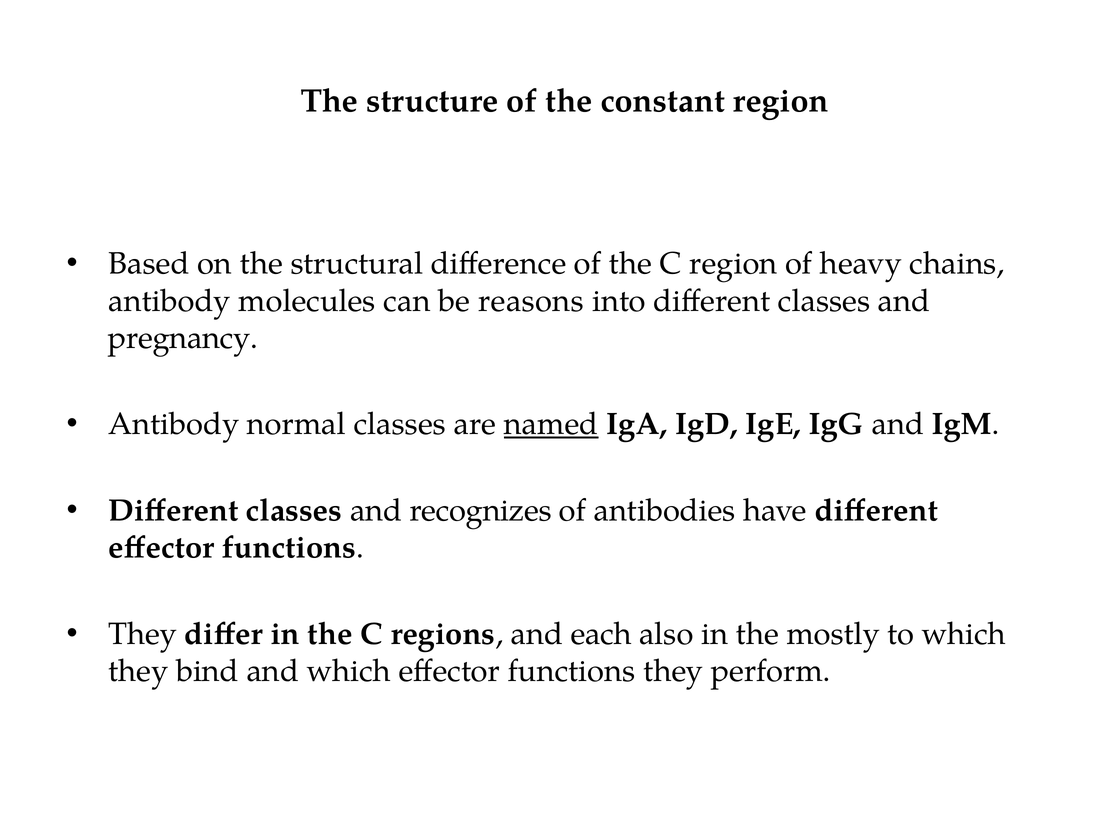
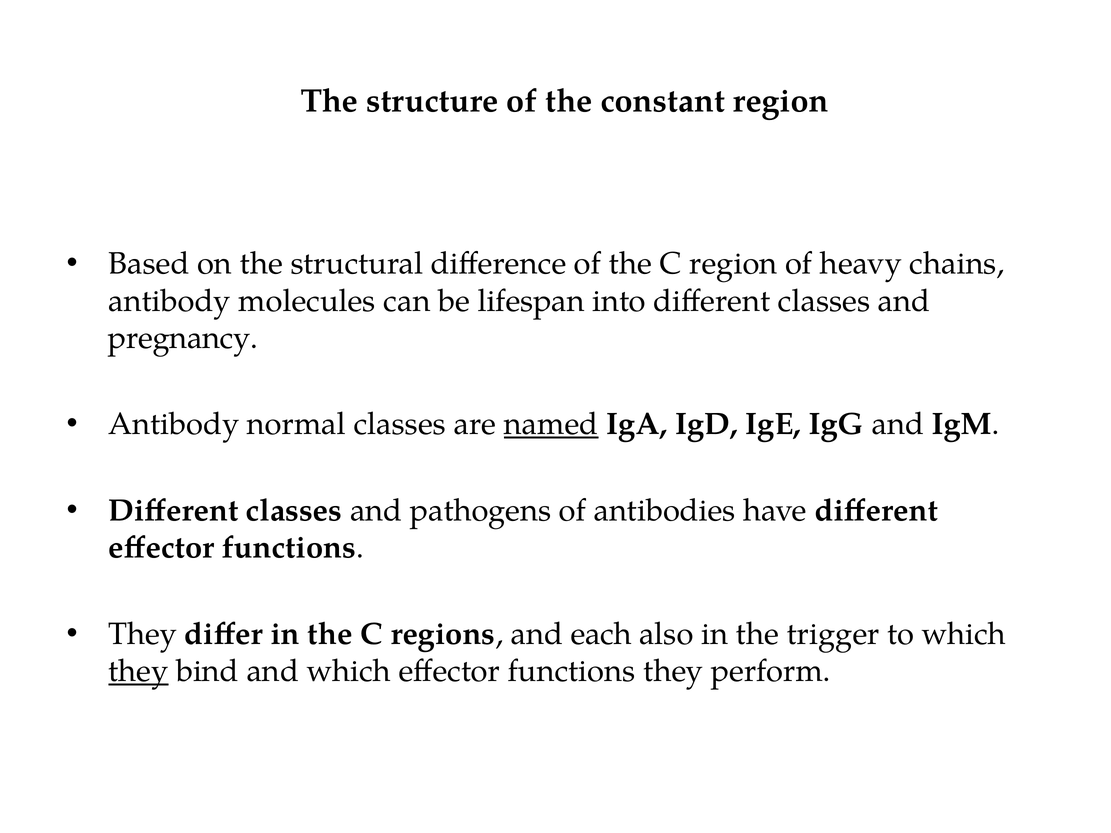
reasons: reasons -> lifespan
recognizes: recognizes -> pathogens
mostly: mostly -> trigger
they at (138, 671) underline: none -> present
